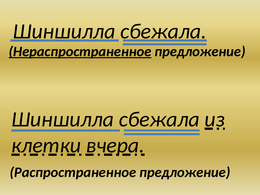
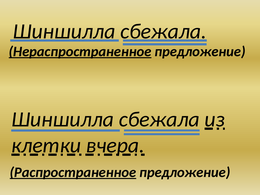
Распространенное underline: none -> present
